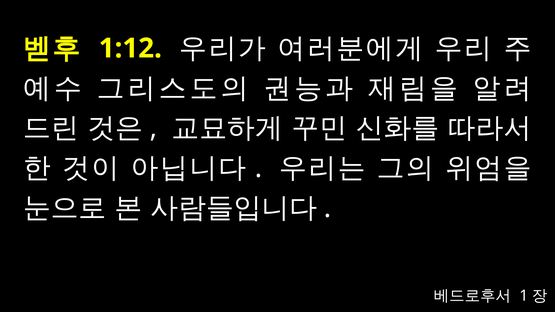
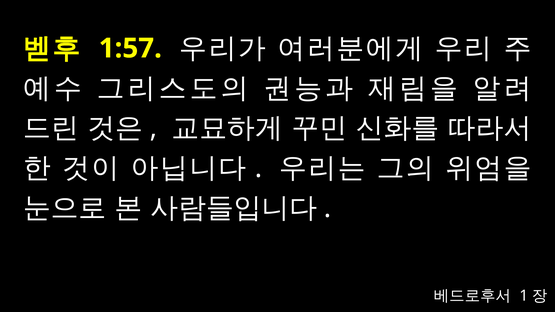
1:12: 1:12 -> 1:57
